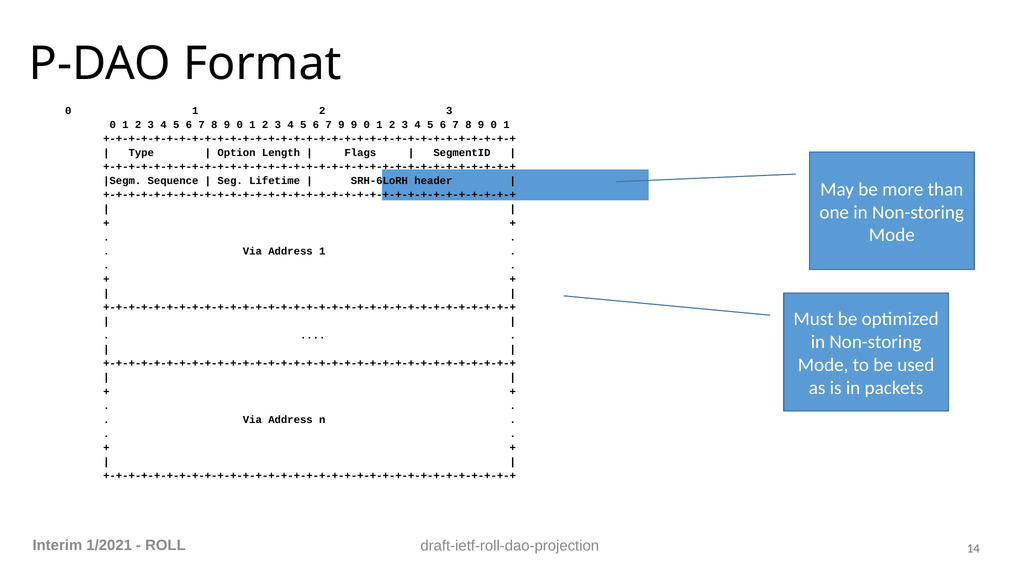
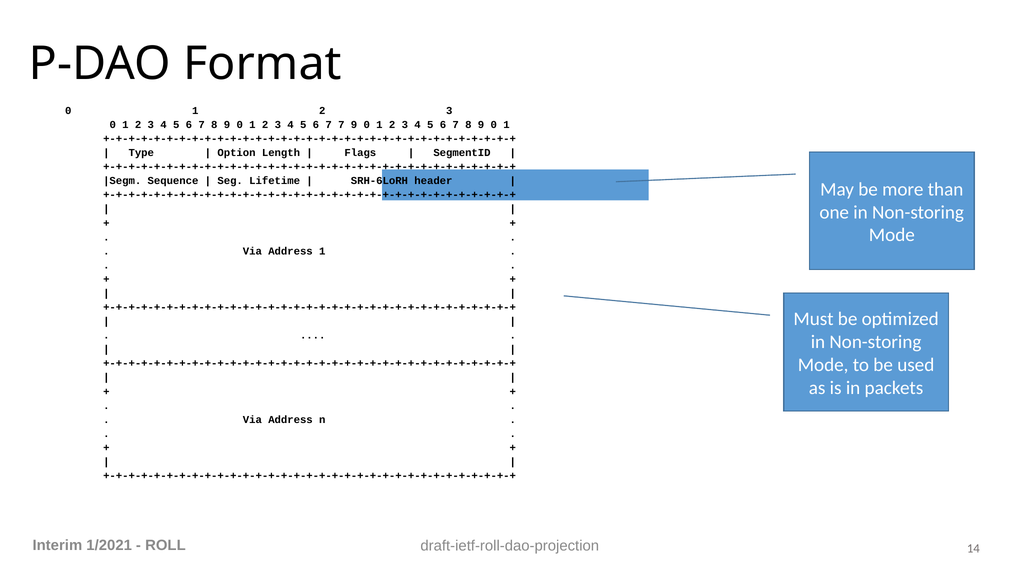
7 9: 9 -> 7
